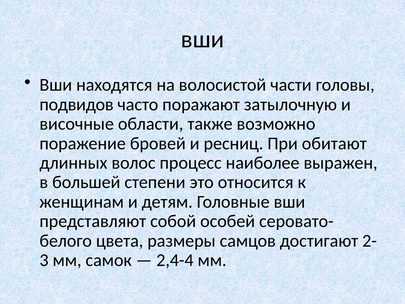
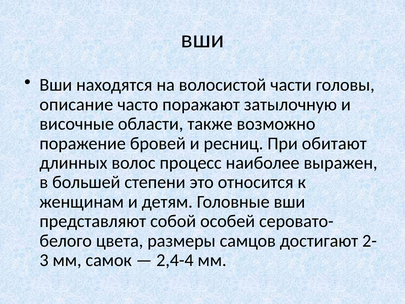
подвидов: подвидов -> описание
